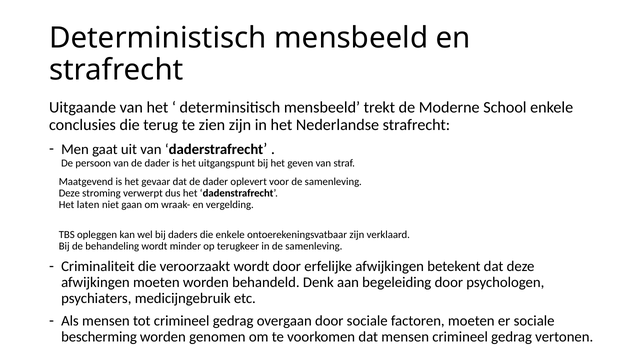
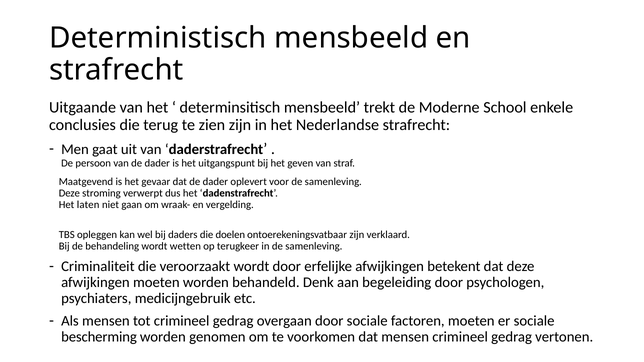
die enkele: enkele -> doelen
minder: minder -> wetten
